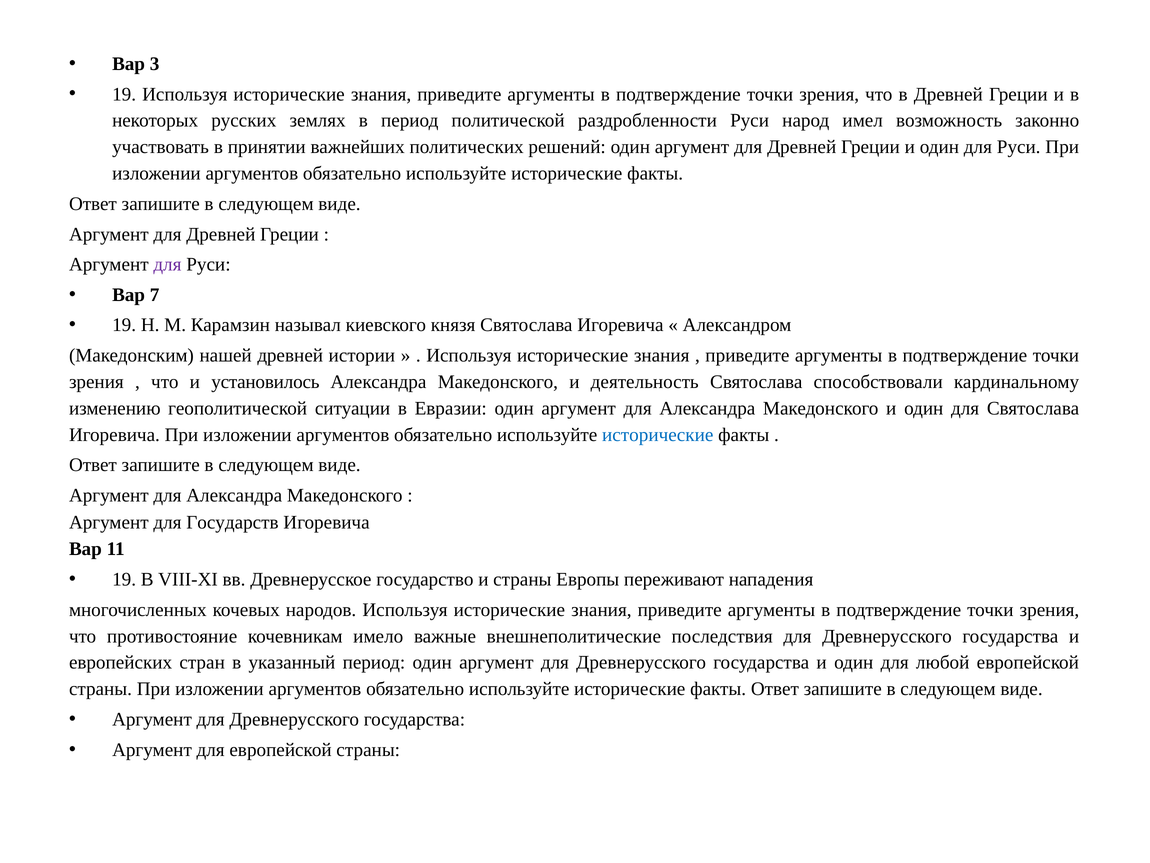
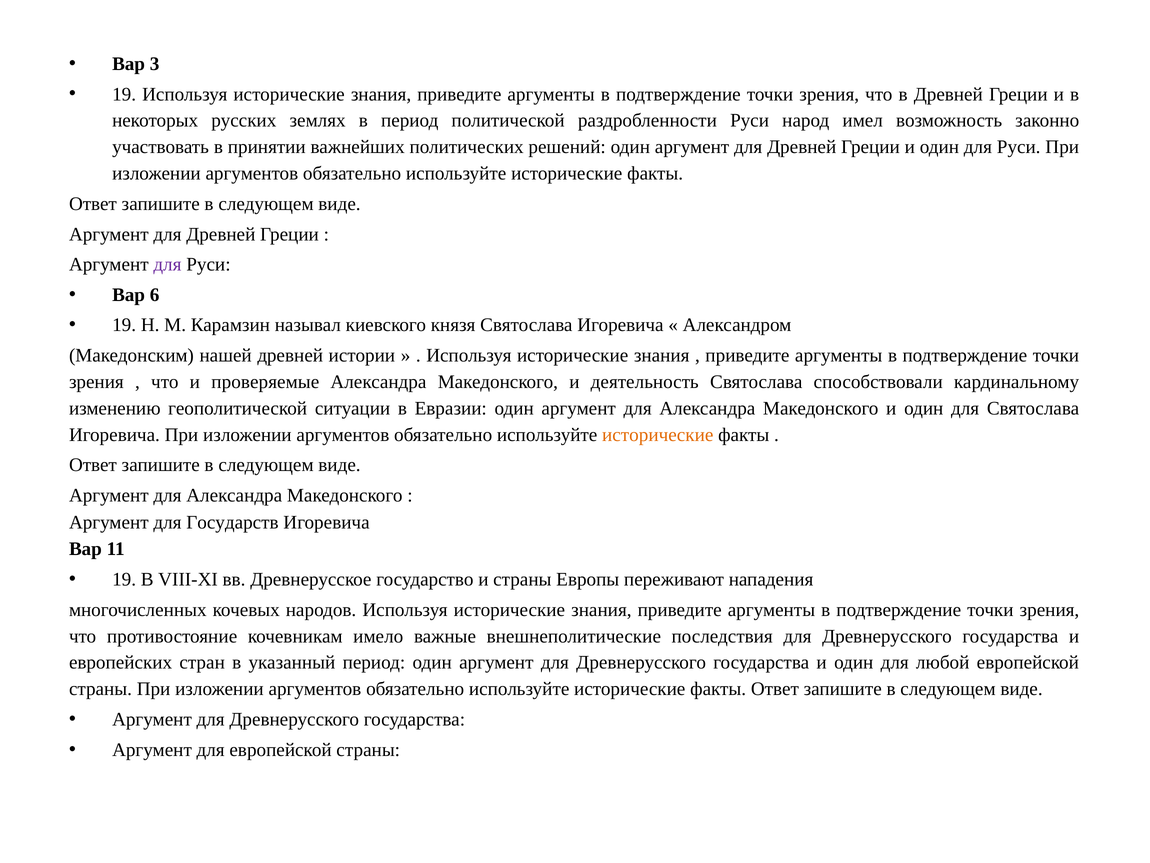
7: 7 -> 6
установилось: установилось -> проверяемые
исторические at (658, 435) colour: blue -> orange
